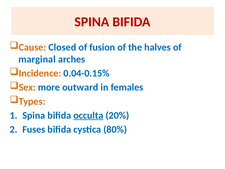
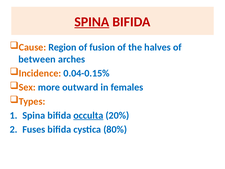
SPINA at (92, 22) underline: none -> present
Closed: Closed -> Region
marginal: marginal -> between
